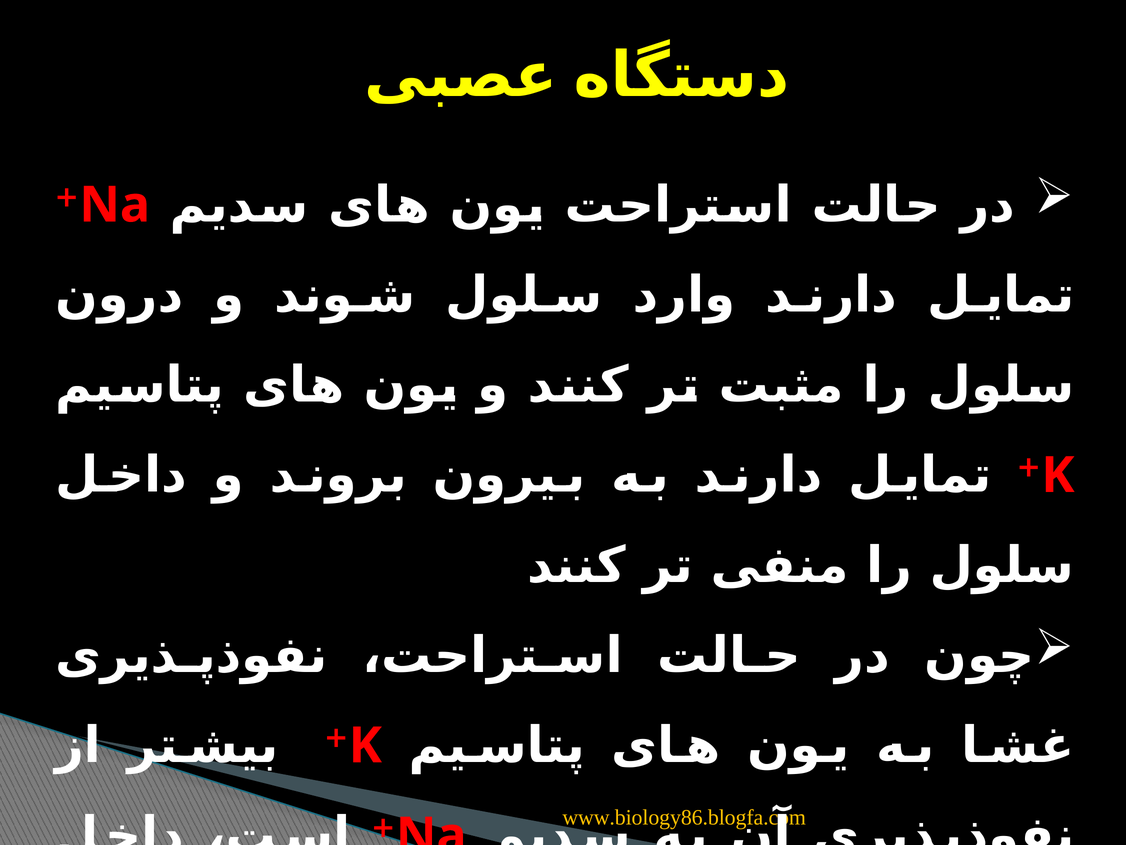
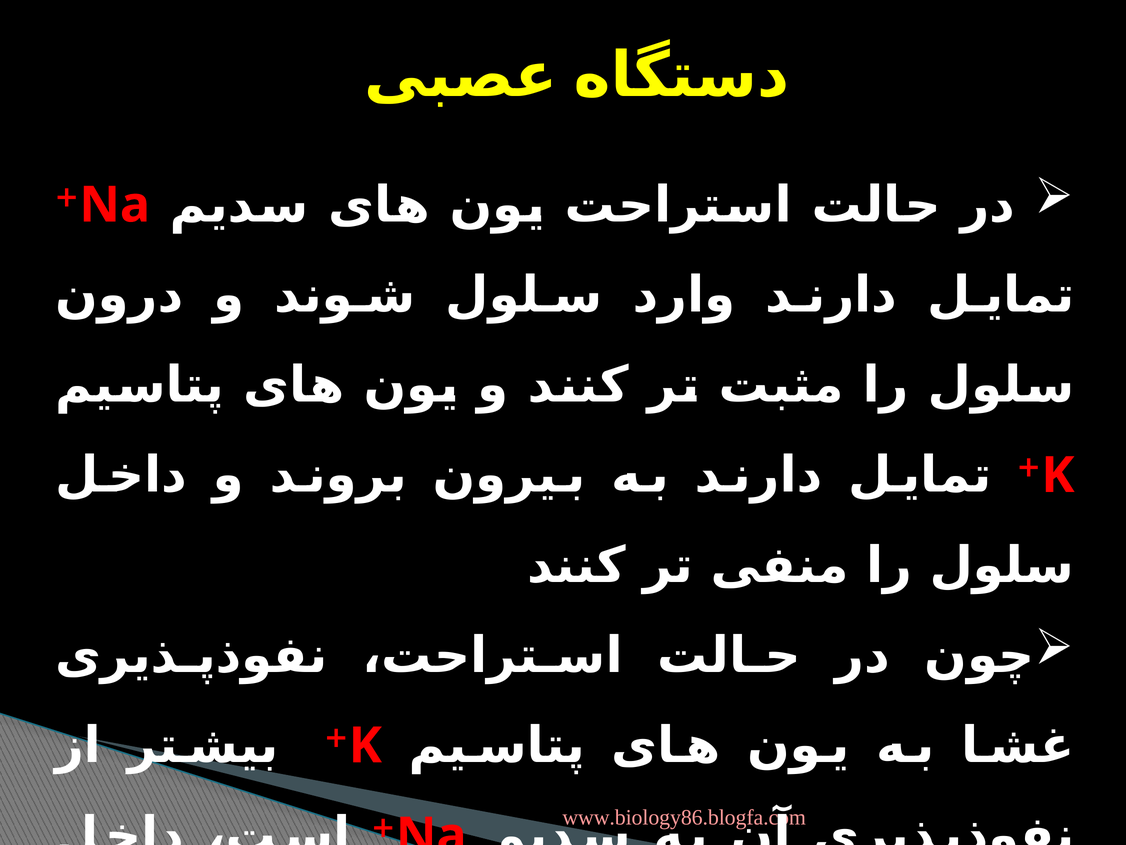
www.biology86.blogfa.com colour: yellow -> pink
